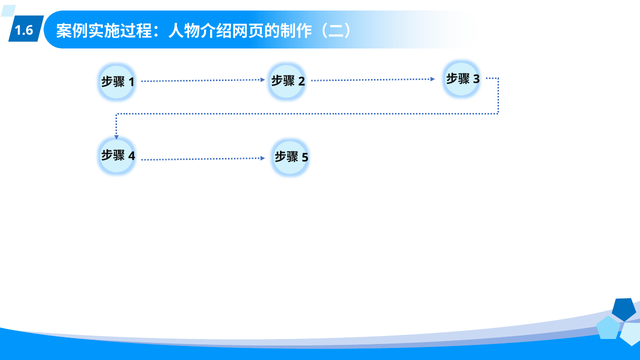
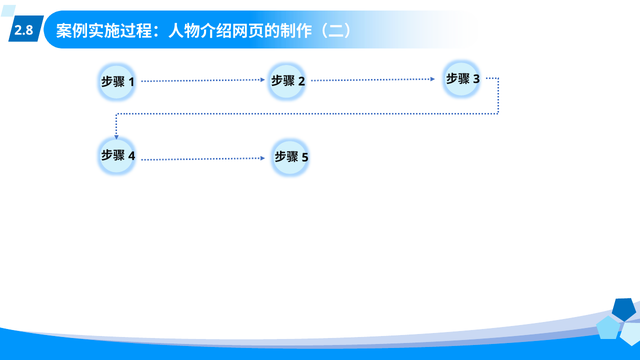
1.6: 1.6 -> 2.8
